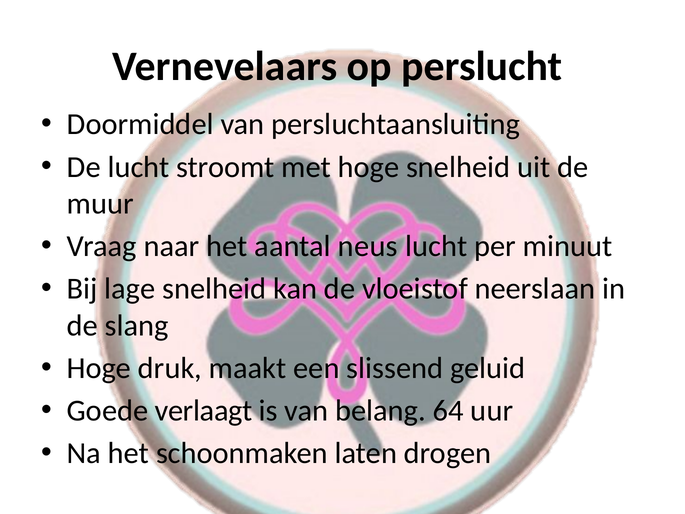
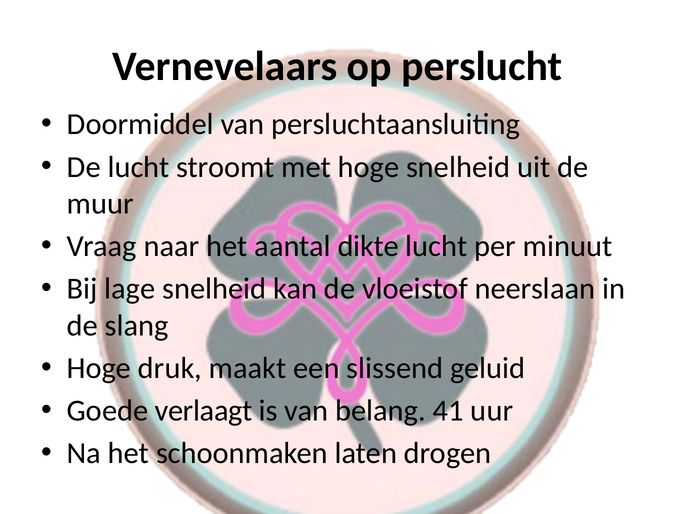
neus: neus -> dikte
64: 64 -> 41
